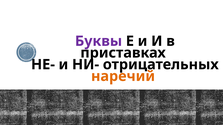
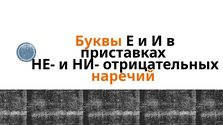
Буквы colour: purple -> orange
